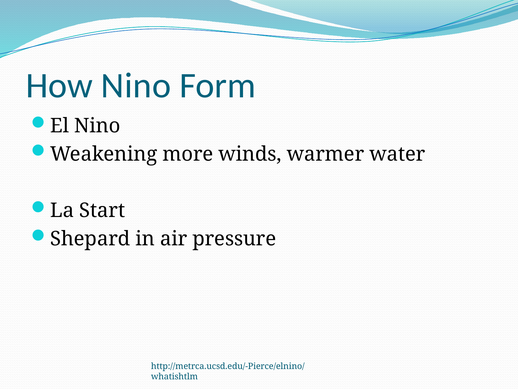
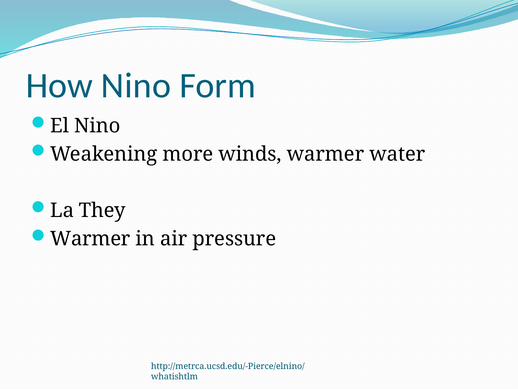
Start: Start -> They
Shepard at (90, 239): Shepard -> Warmer
